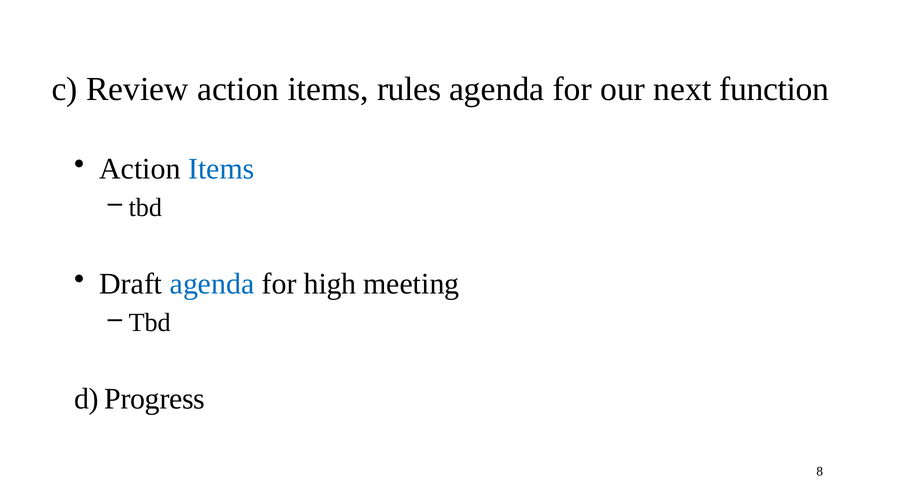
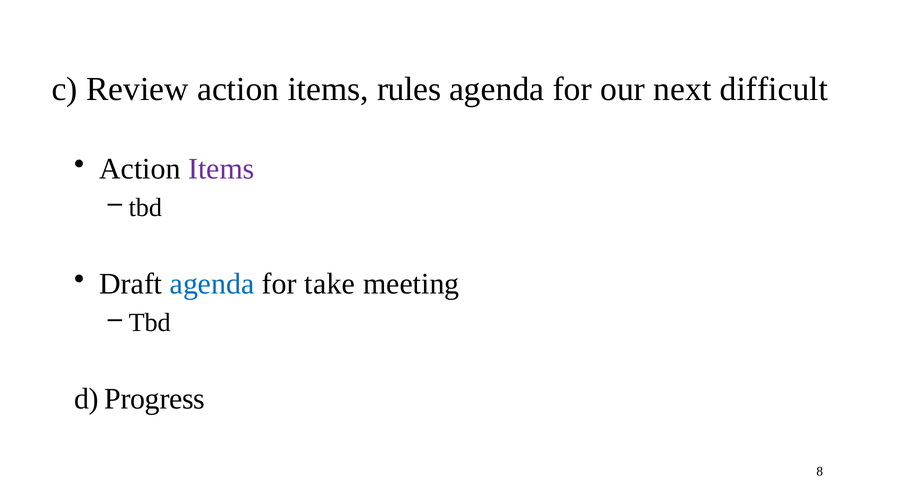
function: function -> difficult
Items at (221, 169) colour: blue -> purple
high: high -> take
